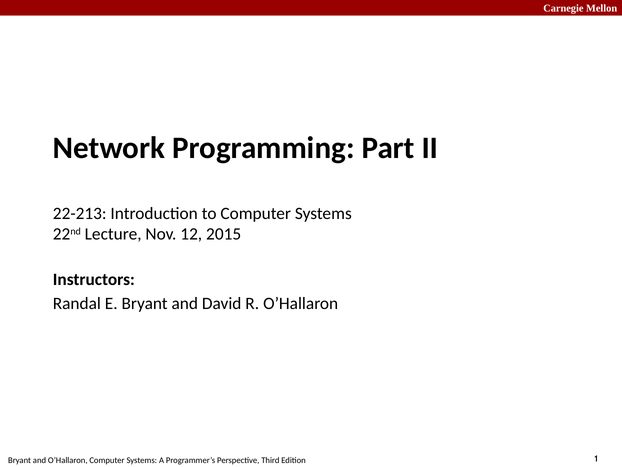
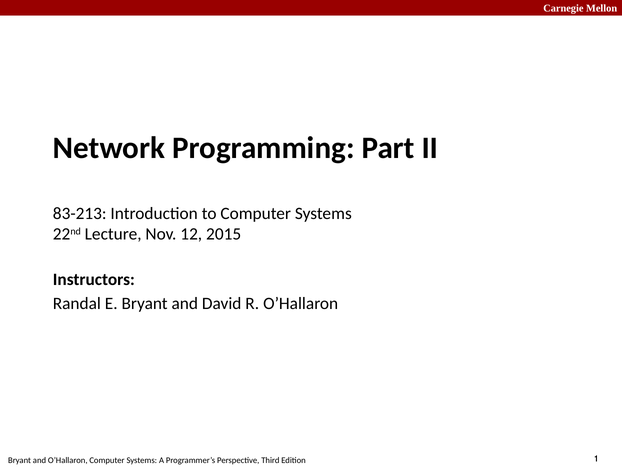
22-213: 22-213 -> 83-213
